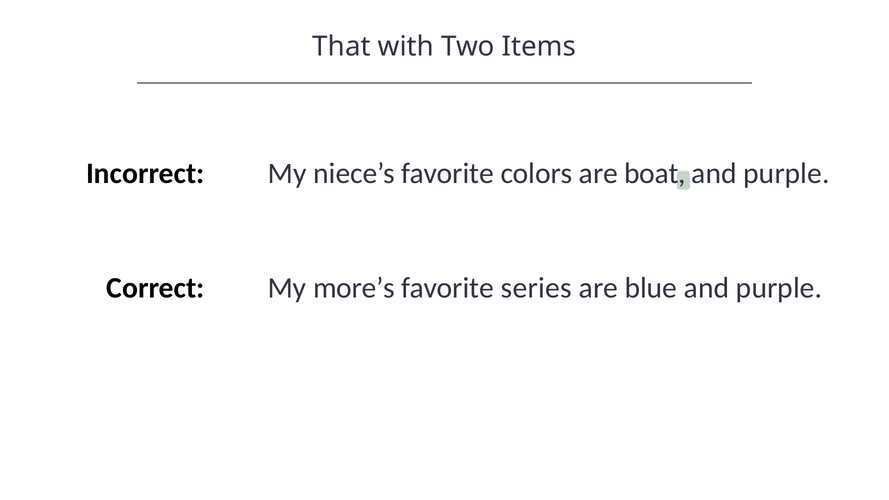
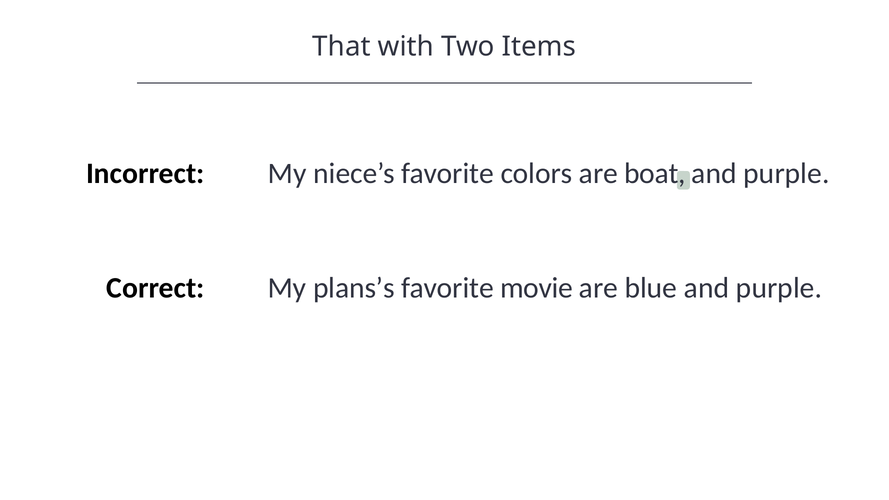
more’s: more’s -> plans’s
series: series -> movie
